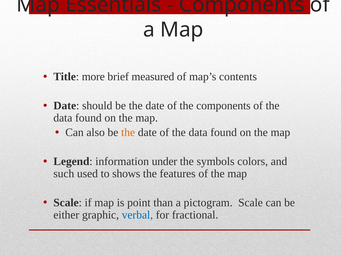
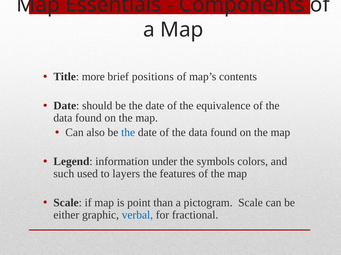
measured: measured -> positions
the components: components -> equivalence
the at (128, 133) colour: orange -> blue
shows: shows -> layers
